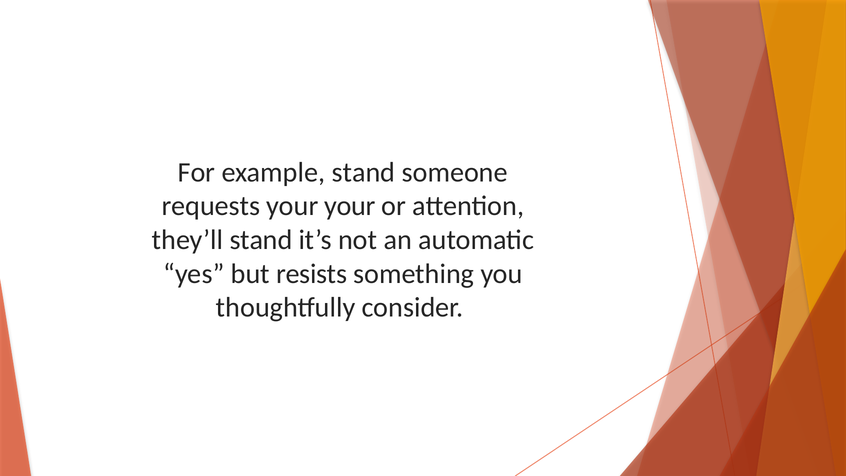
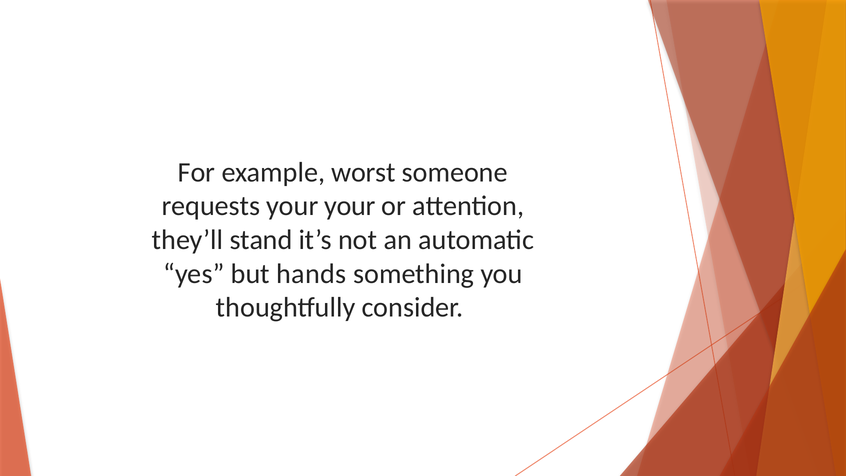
example stand: stand -> worst
resists: resists -> hands
